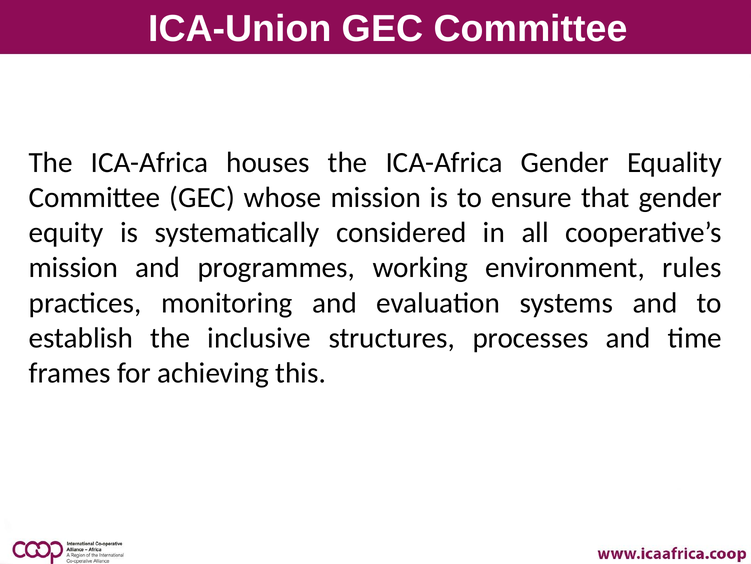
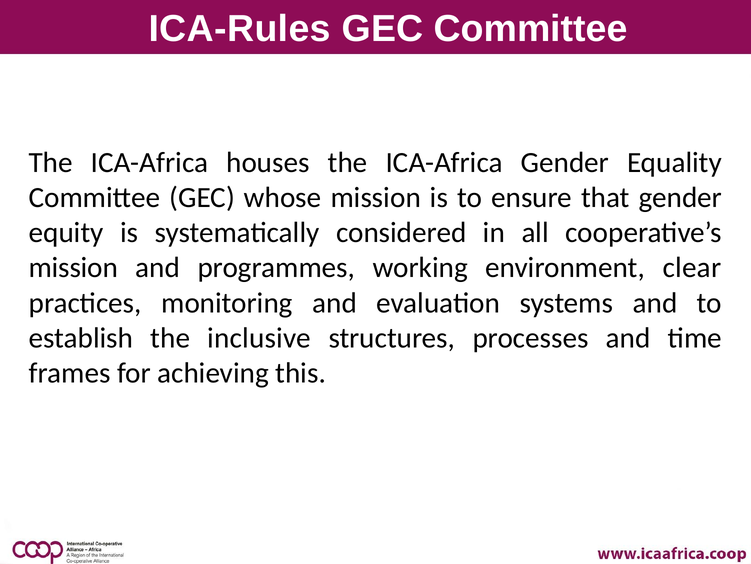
ICA-Union: ICA-Union -> ICA-Rules
rules: rules -> clear
